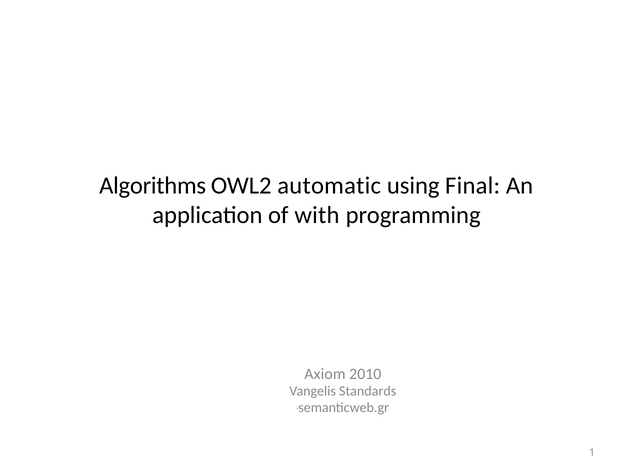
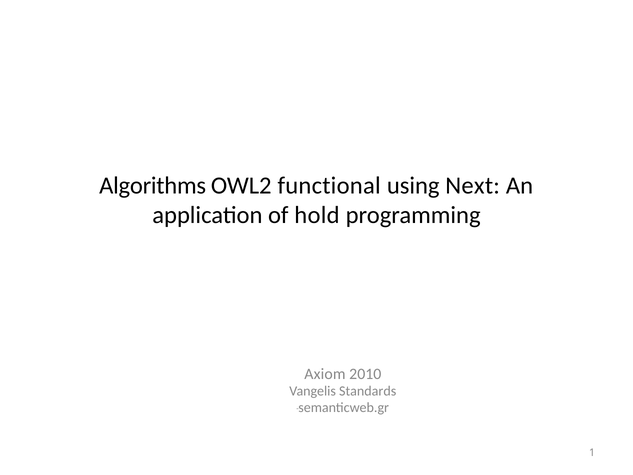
automatic: automatic -> functional
Final: Final -> Next
with: with -> hold
